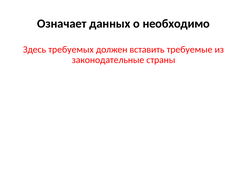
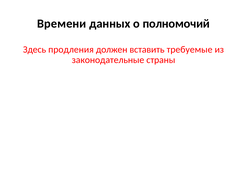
Означает: Означает -> Времени
необходимо: необходимо -> полномочий
требуемых: требуемых -> продления
